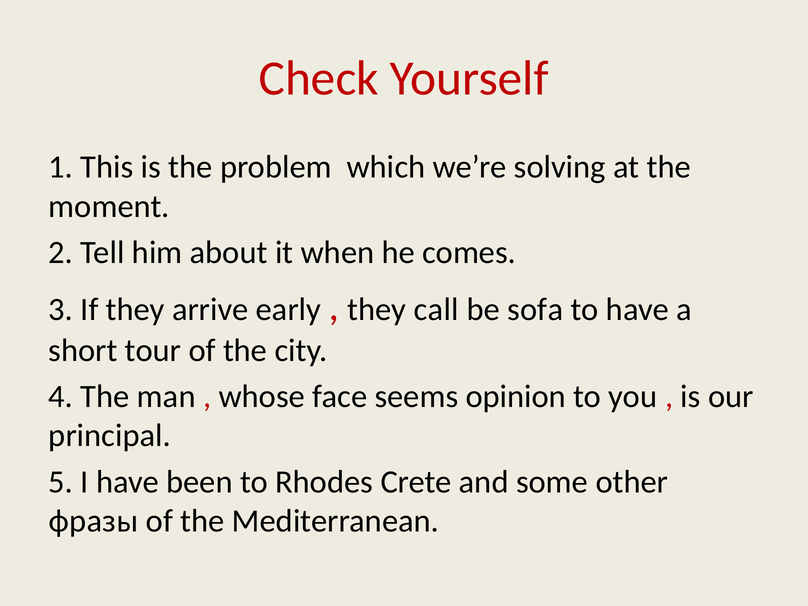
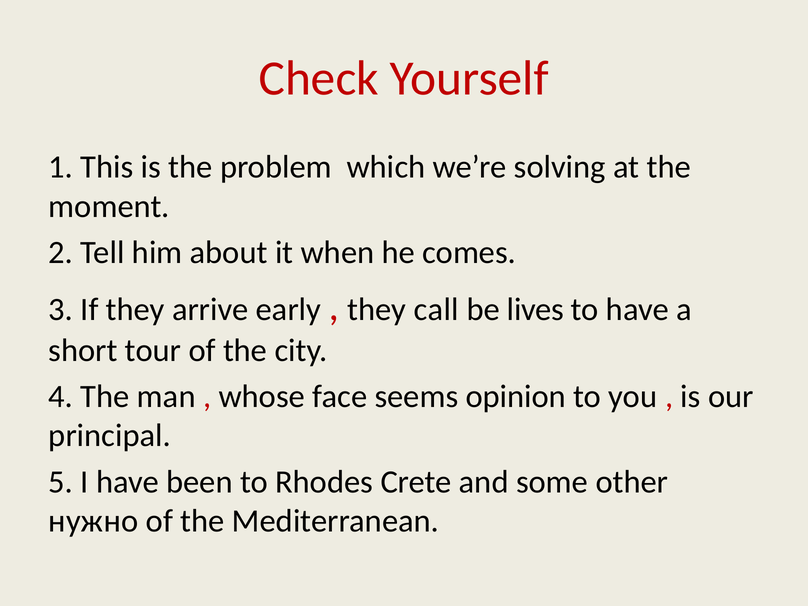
sofa: sofa -> lives
фразы: фразы -> нужно
